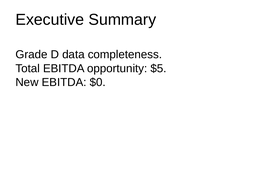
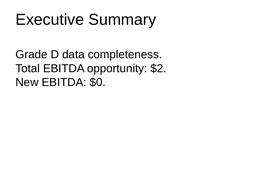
$5: $5 -> $2
